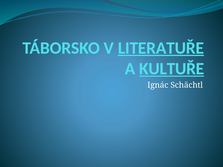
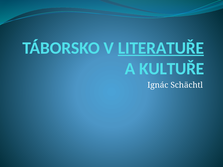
KULTUŘE underline: present -> none
